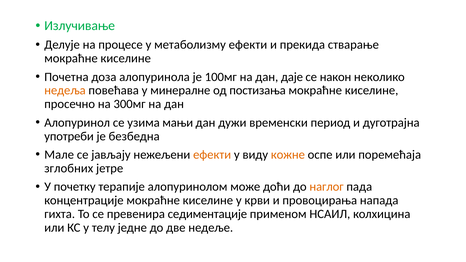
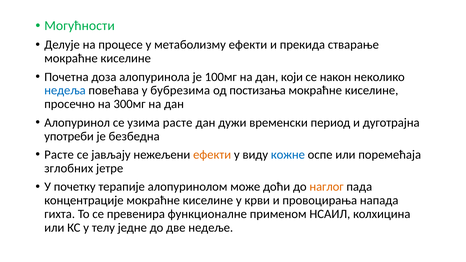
Излучивање: Излучивање -> Могућности
даје: даје -> који
недеља colour: orange -> blue
минералне: минералне -> бубрезима
узима мањи: мањи -> расте
Мале at (59, 155): Мале -> Расте
кожне colour: orange -> blue
седиментације: седиментације -> функционалне
